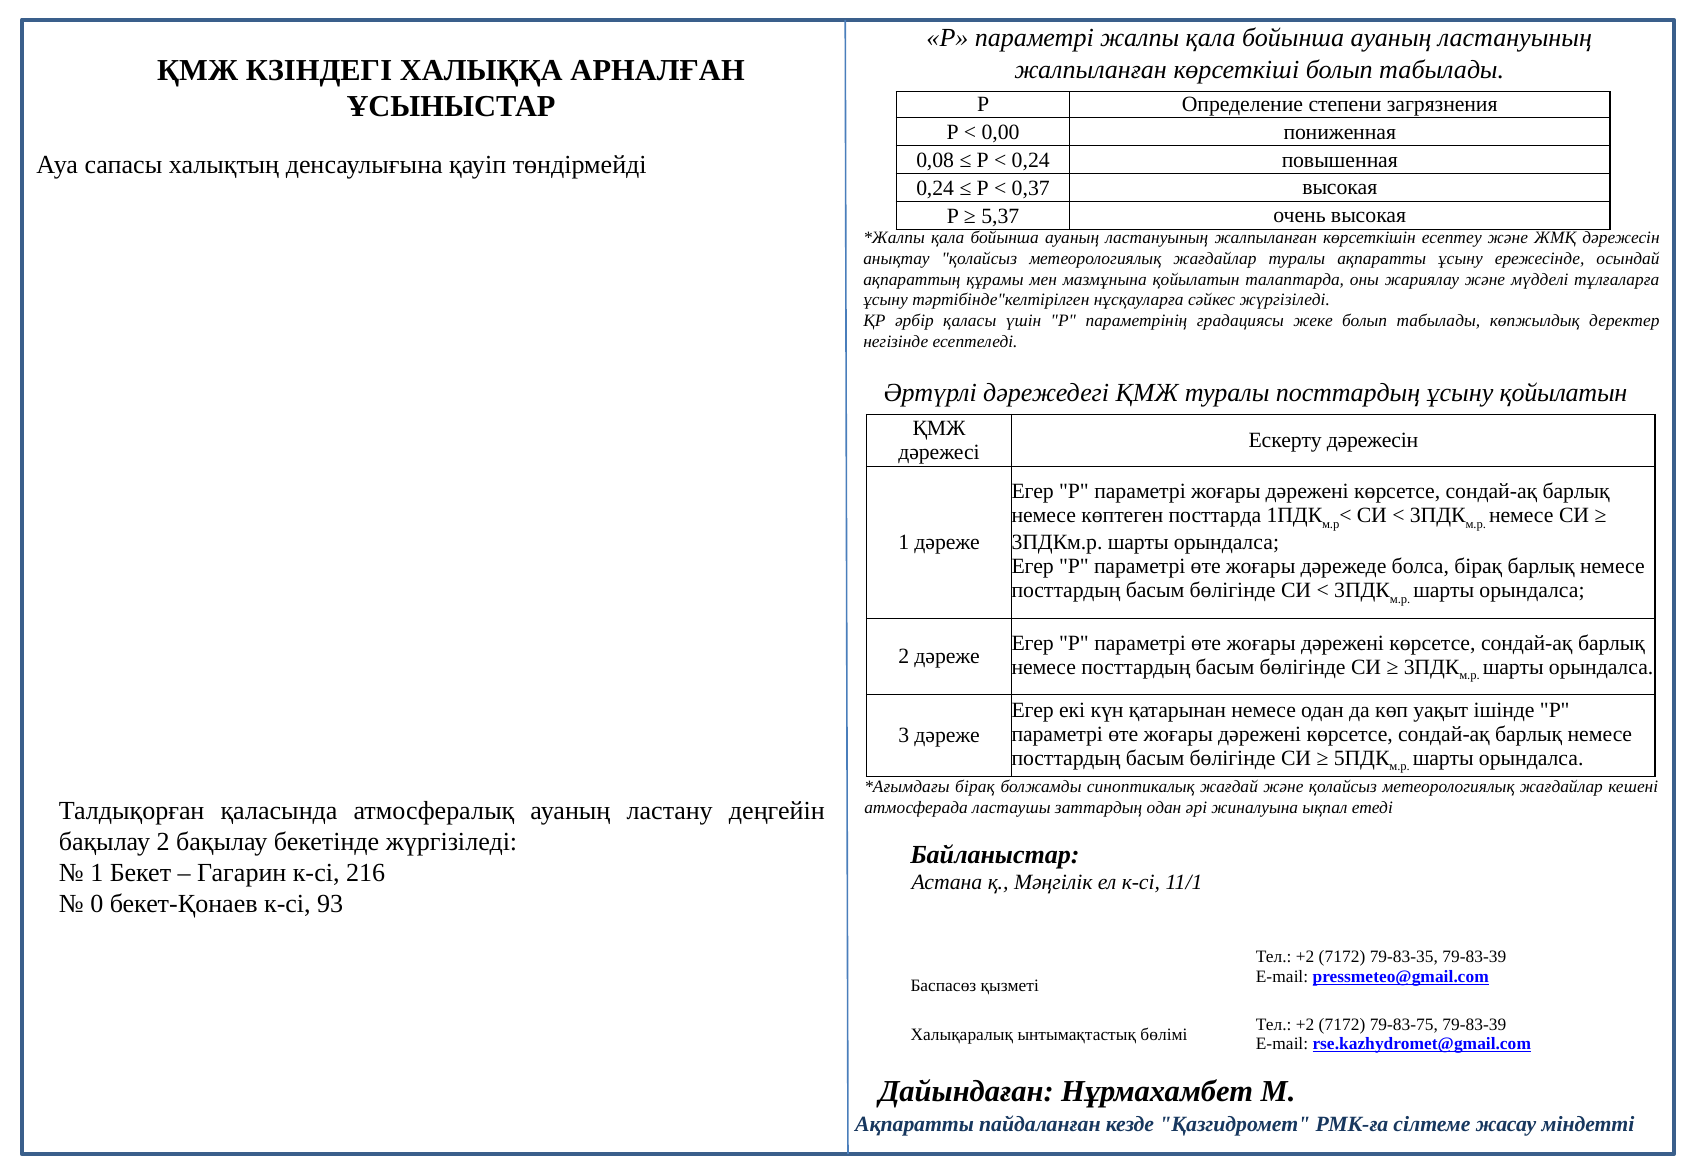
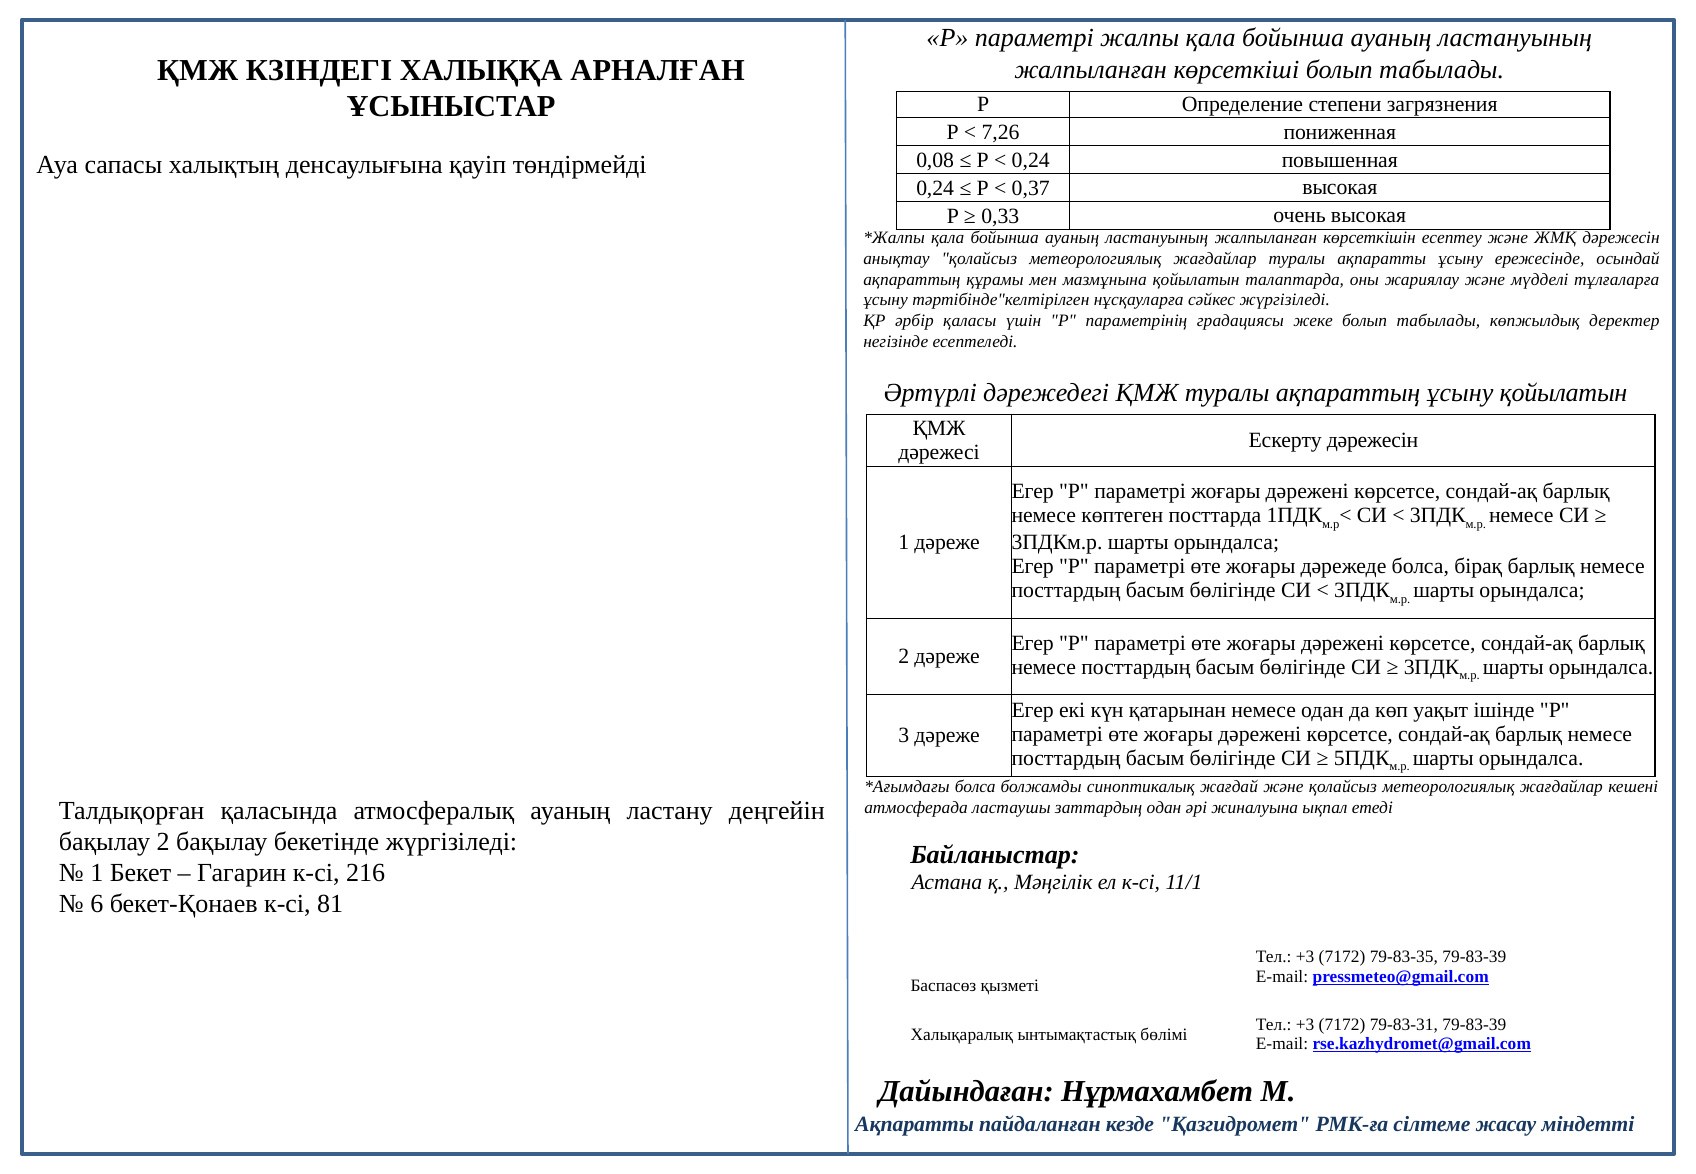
0,00: 0,00 -> 7,26
5,37: 5,37 -> 0,33
туралы посттардың: посттардың -> ақпараттың
бірақ at (975, 787): бірақ -> болса
0: 0 -> 6
93: 93 -> 81
+2 at (1305, 957): +2 -> +3
+2 at (1305, 1025): +2 -> +3
79-83-75: 79-83-75 -> 79-83-31
